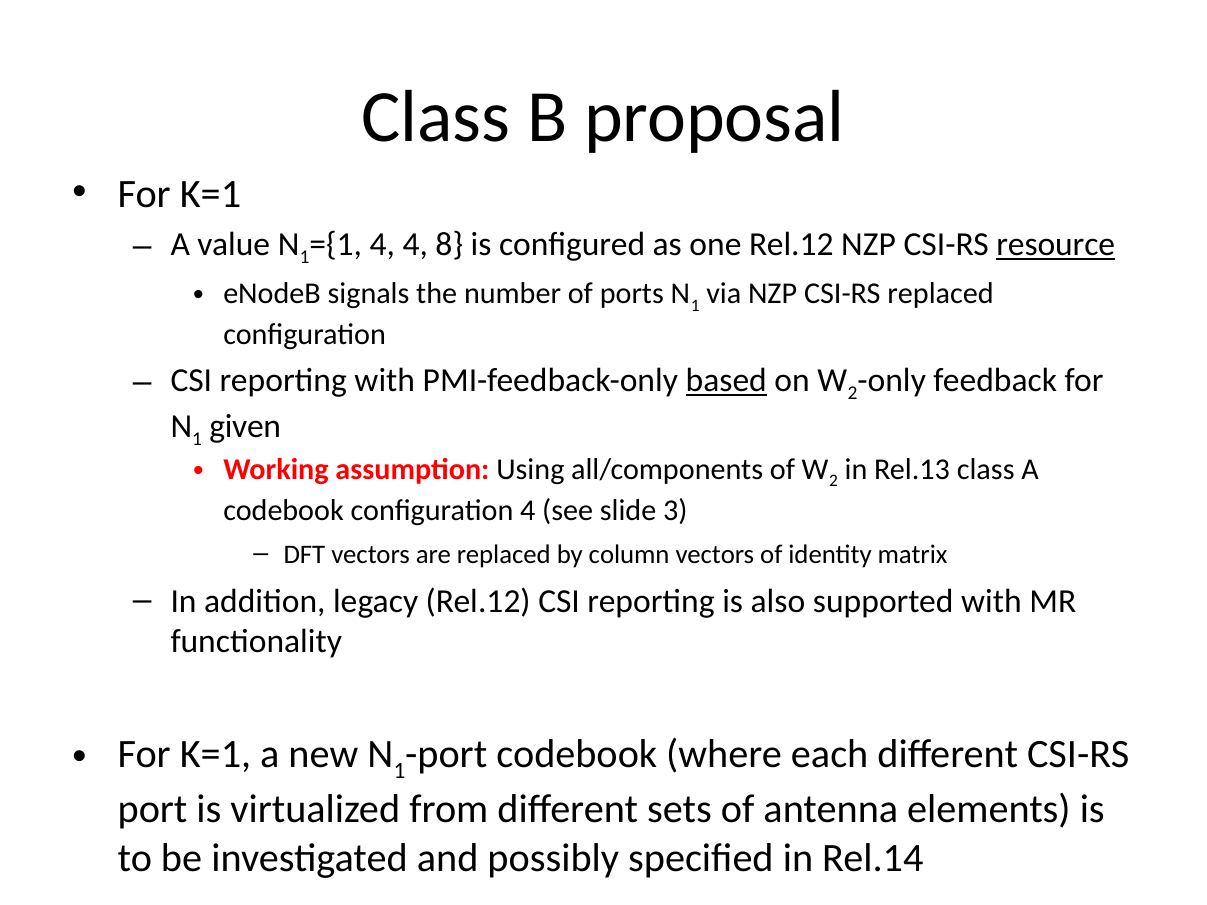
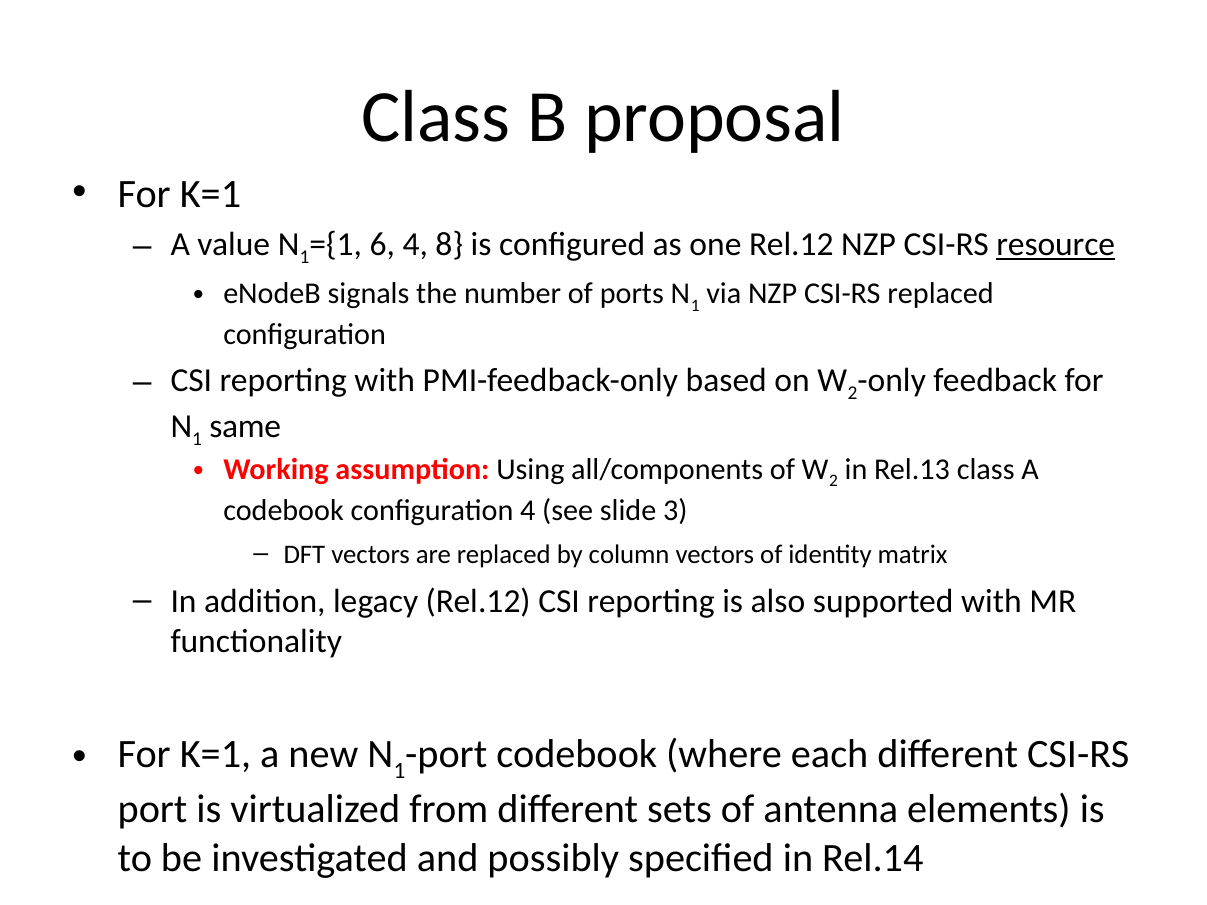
4 at (382, 244): 4 -> 6
based underline: present -> none
given: given -> same
